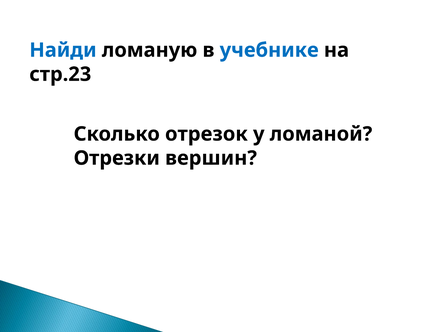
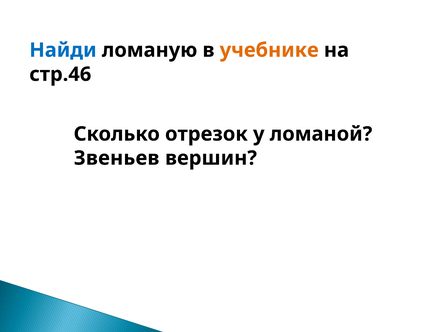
учебнике colour: blue -> orange
стр.23: стр.23 -> стр.46
Отрезки: Отрезки -> Звеньев
